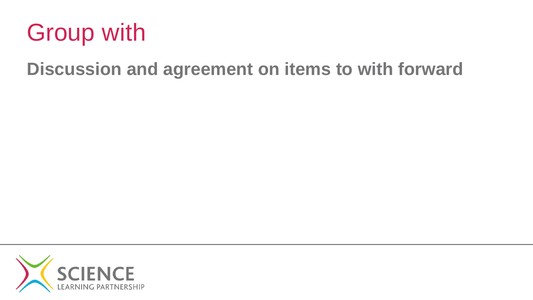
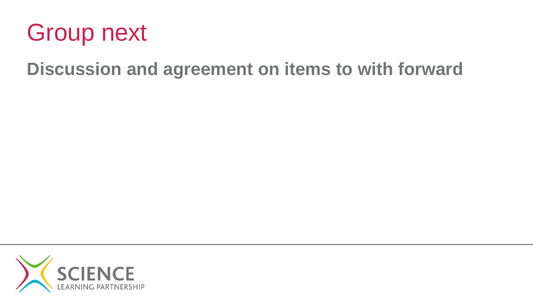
Group with: with -> next
